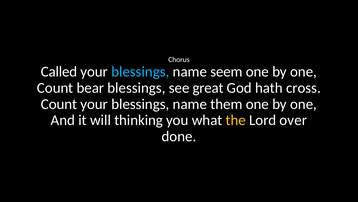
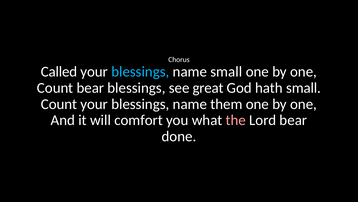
name seem: seem -> small
hath cross: cross -> small
thinking: thinking -> comfort
the colour: yellow -> pink
Lord over: over -> bear
